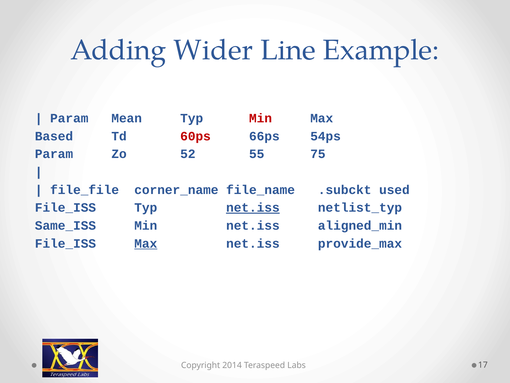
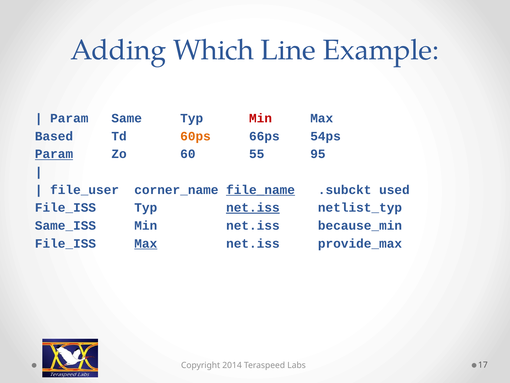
Wider: Wider -> Which
Mean: Mean -> Same
60ps colour: red -> orange
Param at (54, 154) underline: none -> present
52: 52 -> 60
75: 75 -> 95
file_file: file_file -> file_user
file_name underline: none -> present
aligned_min: aligned_min -> because_min
